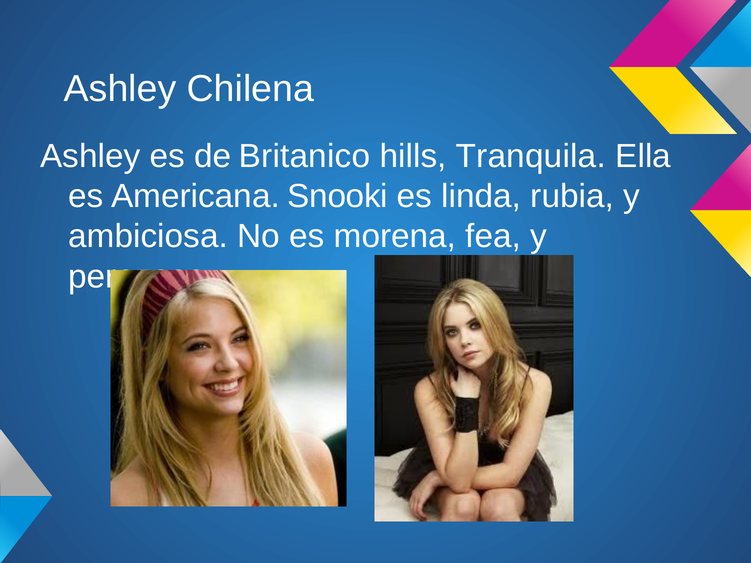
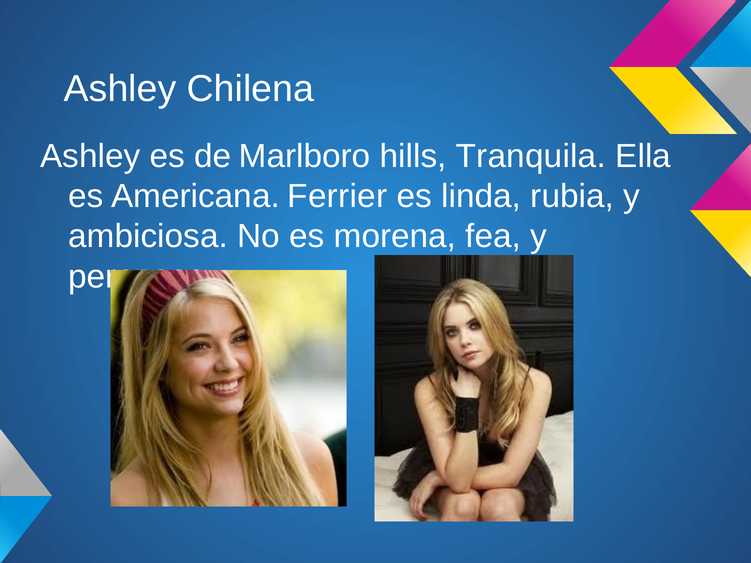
Britanico: Britanico -> Marlboro
Snooki: Snooki -> Ferrier
